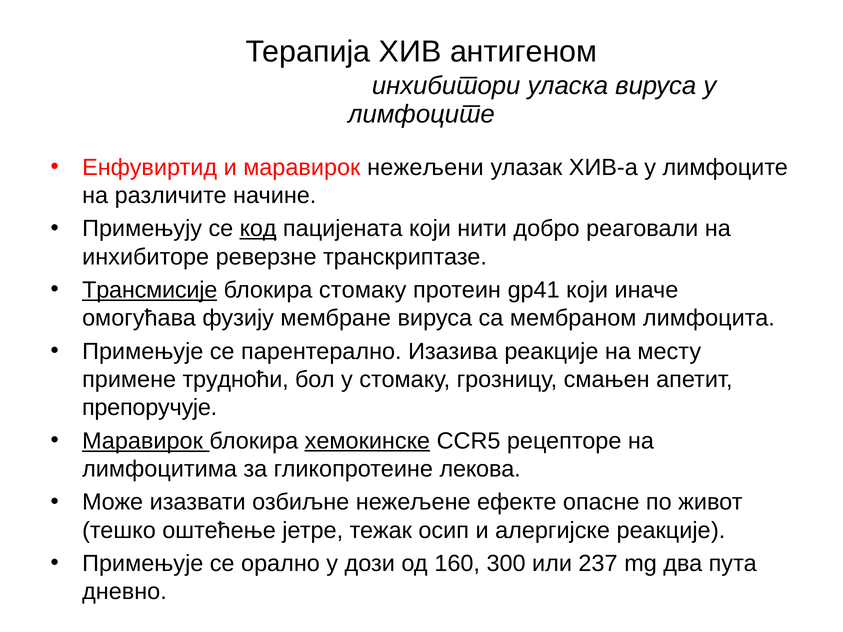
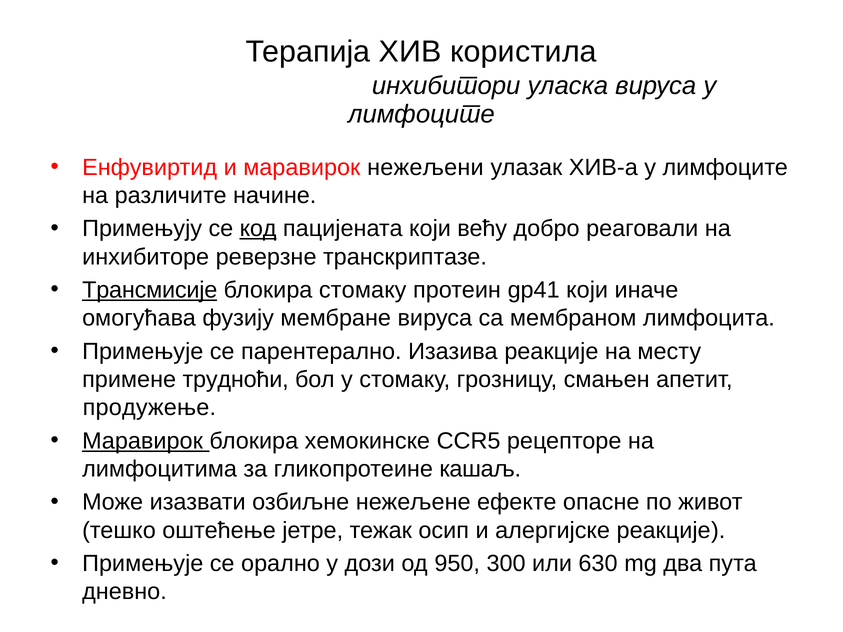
антигеном: антигеном -> користила
нити: нити -> већу
препоручује: препоручује -> продужење
хемокинске underline: present -> none
лекова: лекова -> кашаљ
160: 160 -> 950
237: 237 -> 630
